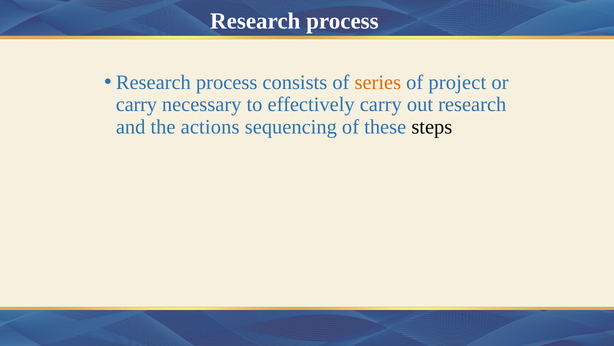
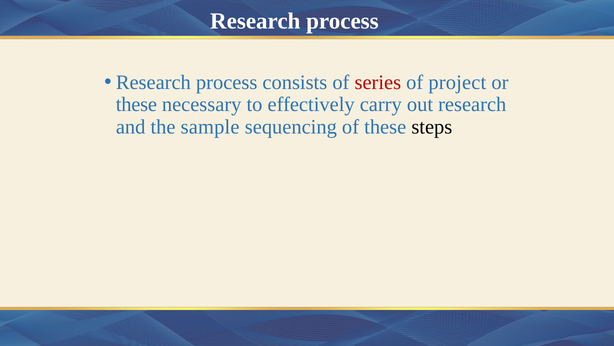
series colour: orange -> red
carry at (136, 104): carry -> these
actions: actions -> sample
